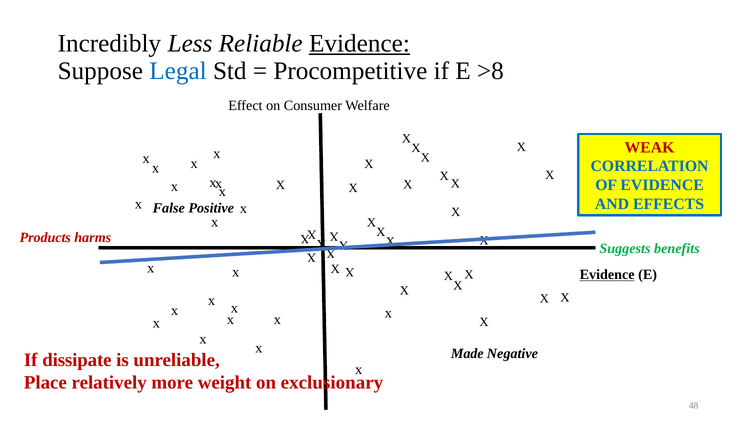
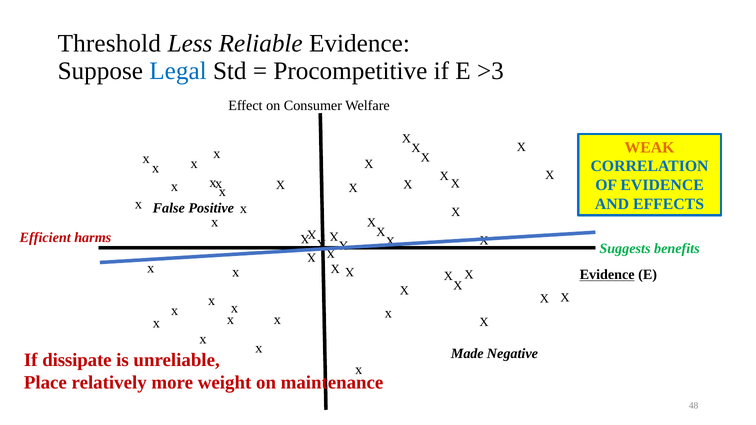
Incredibly: Incredibly -> Threshold
Evidence at (359, 44) underline: present -> none
>8: >8 -> >3
WEAK colour: red -> orange
Products: Products -> Efficient
exclusionary: exclusionary -> maintenance
